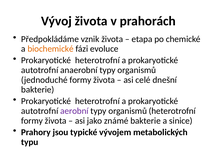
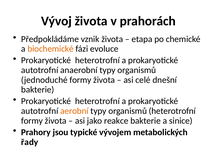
aerobní colour: purple -> orange
známé: známé -> reakce
typu: typu -> řady
